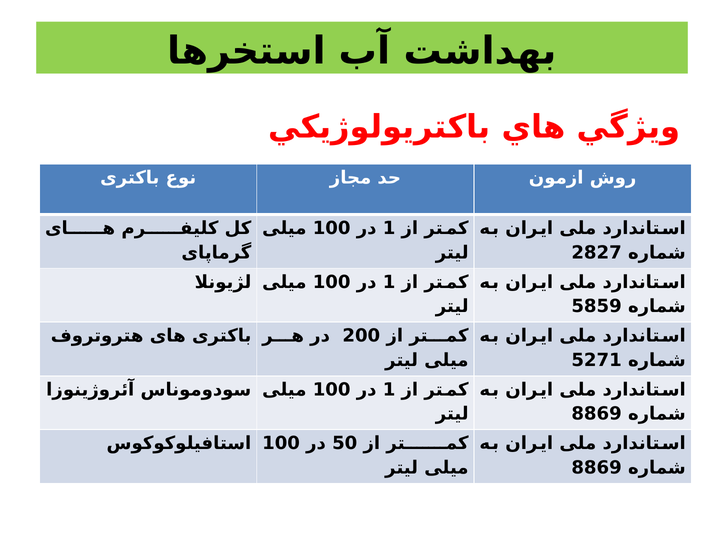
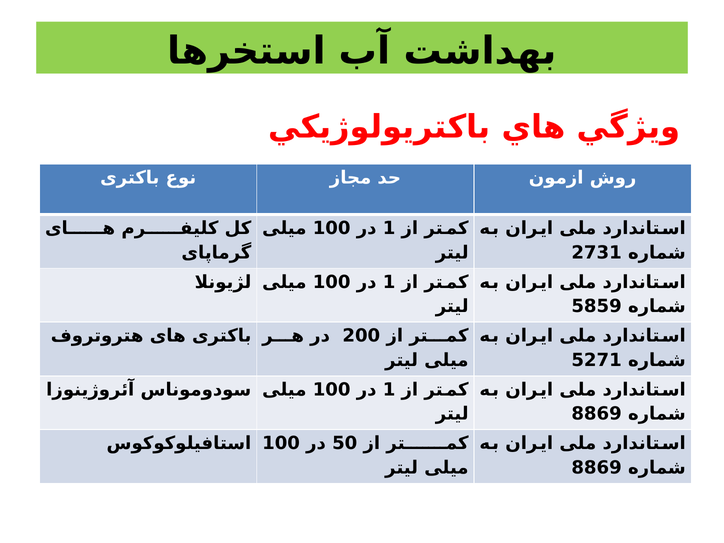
2827: 2827 -> 2731
